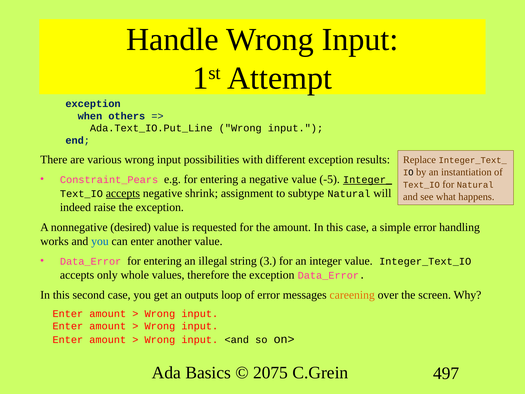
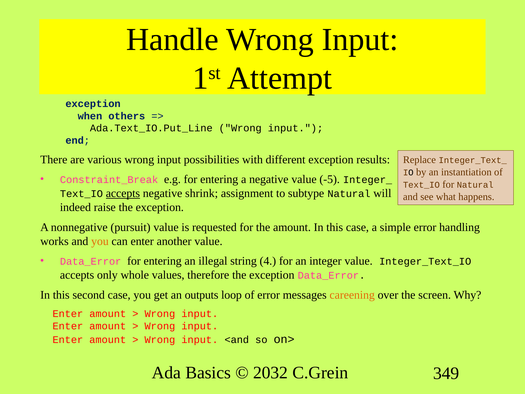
Constraint_Pears: Constraint_Pears -> Constraint_Break
Integer_ underline: present -> none
desired: desired -> pursuit
you at (100, 241) colour: blue -> orange
3: 3 -> 4
2075: 2075 -> 2032
497: 497 -> 349
